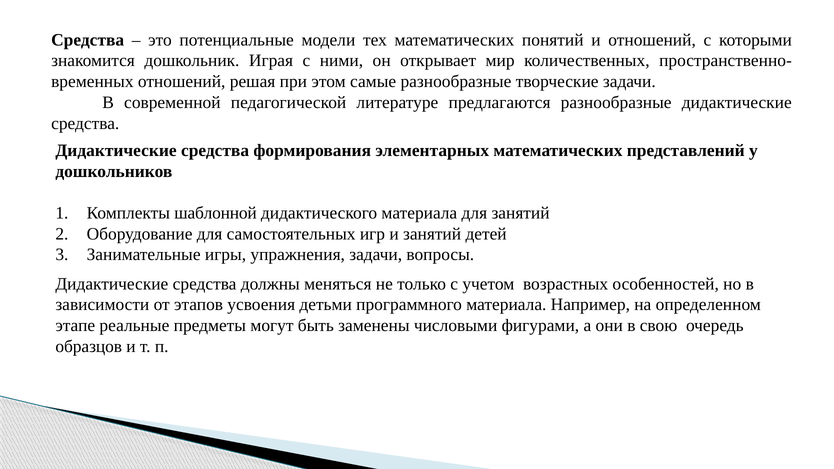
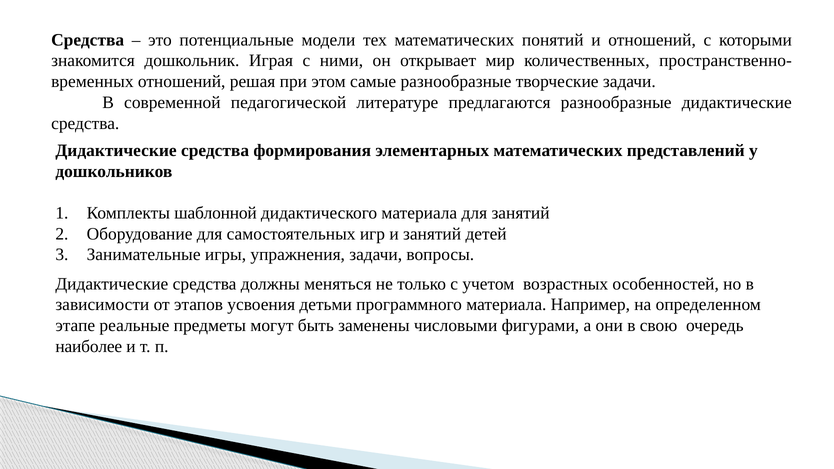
образцов: образцов -> наиболее
